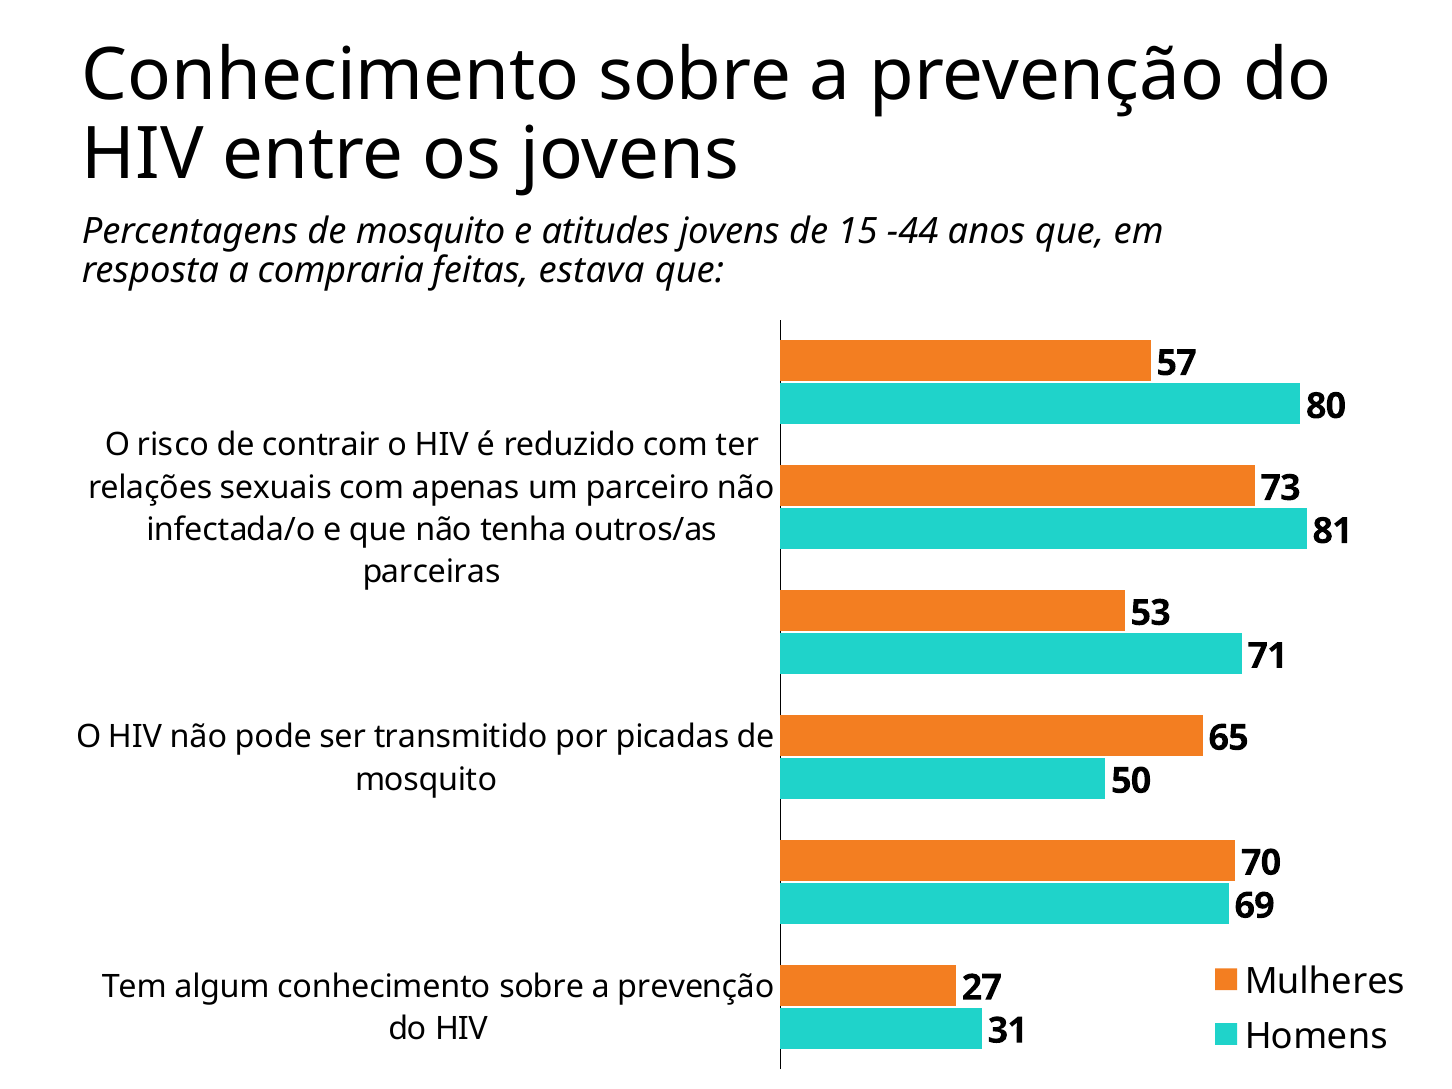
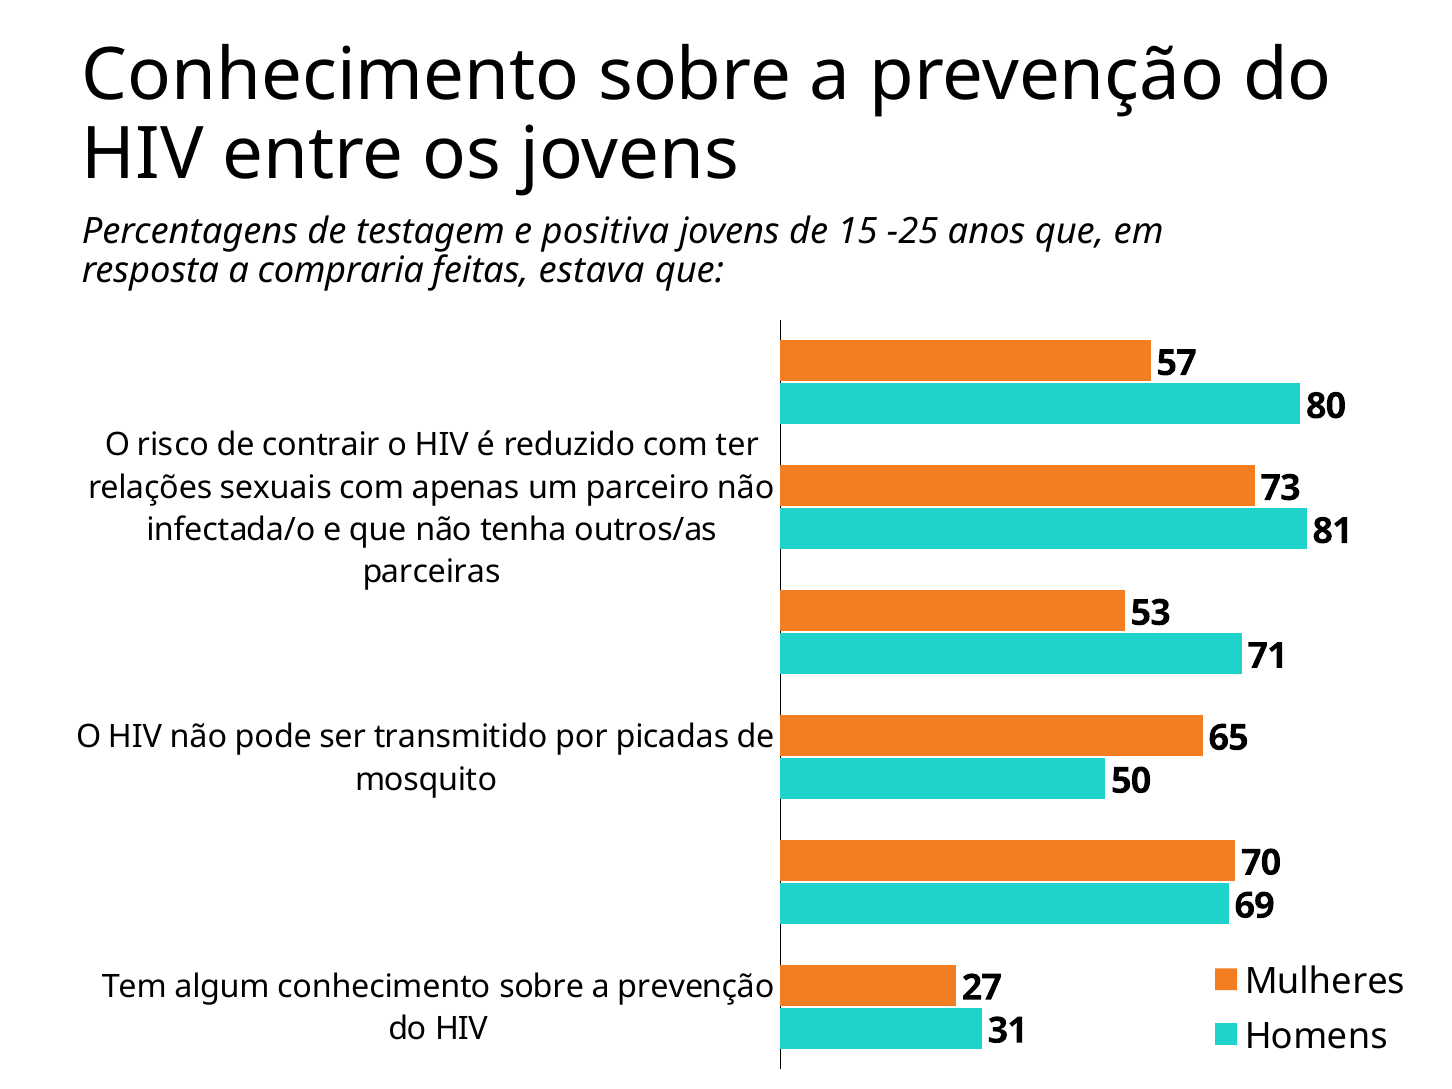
Percentagens de mosquito: mosquito -> testagem
atitudes: atitudes -> positiva
-44: -44 -> -25
